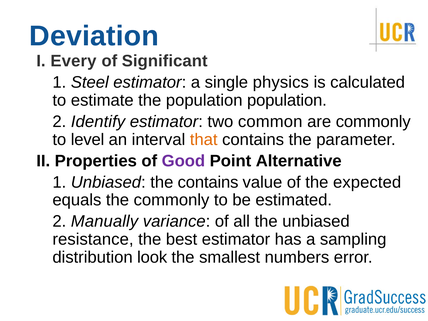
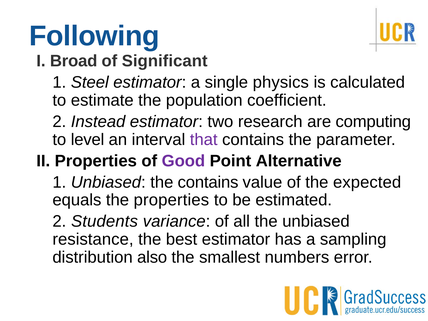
Deviation: Deviation -> Following
Every: Every -> Broad
population population: population -> coefficient
Identify: Identify -> Instead
common: common -> research
are commonly: commonly -> computing
that colour: orange -> purple
the commonly: commonly -> properties
Manually: Manually -> Students
look: look -> also
